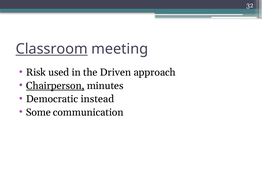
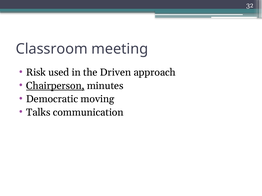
Classroom underline: present -> none
instead: instead -> moving
Some: Some -> Talks
